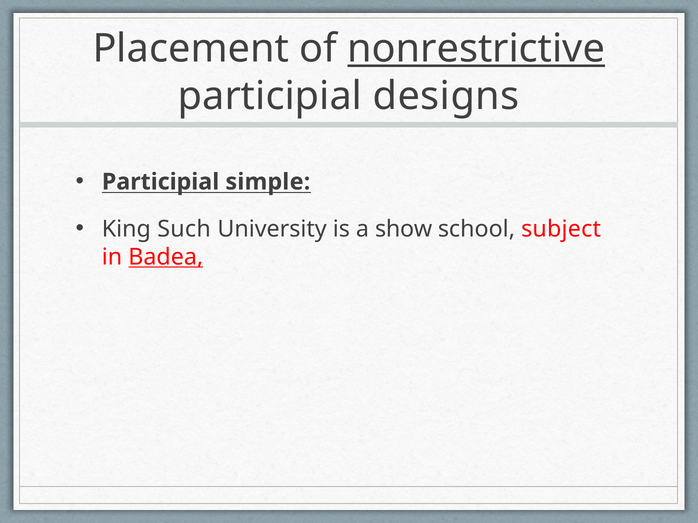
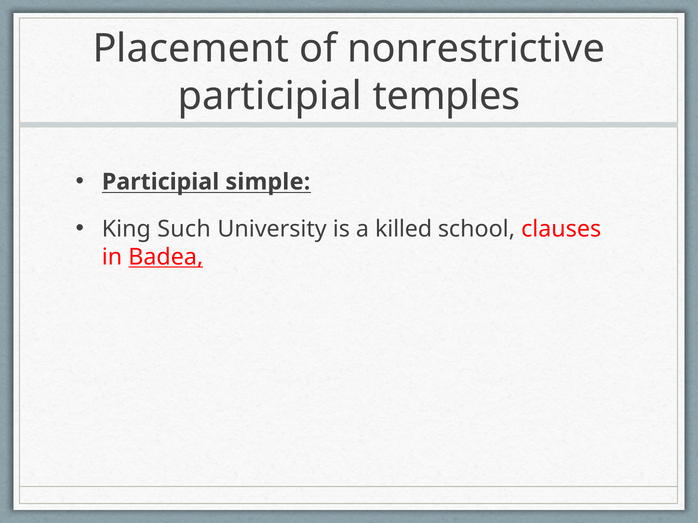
nonrestrictive underline: present -> none
designs: designs -> temples
show: show -> killed
subject: subject -> clauses
